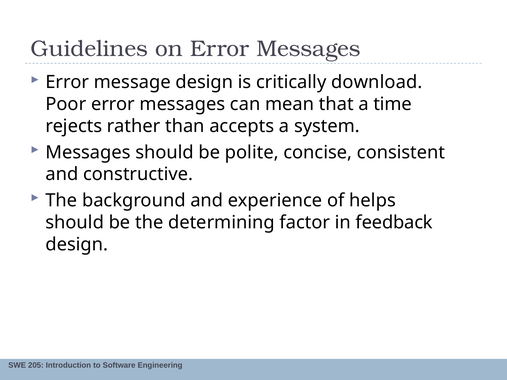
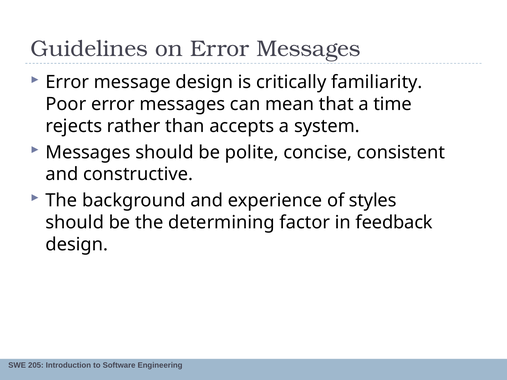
download: download -> familiarity
helps: helps -> styles
